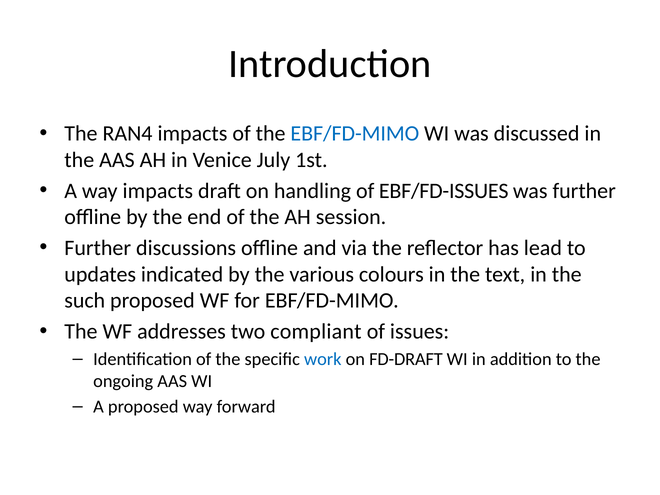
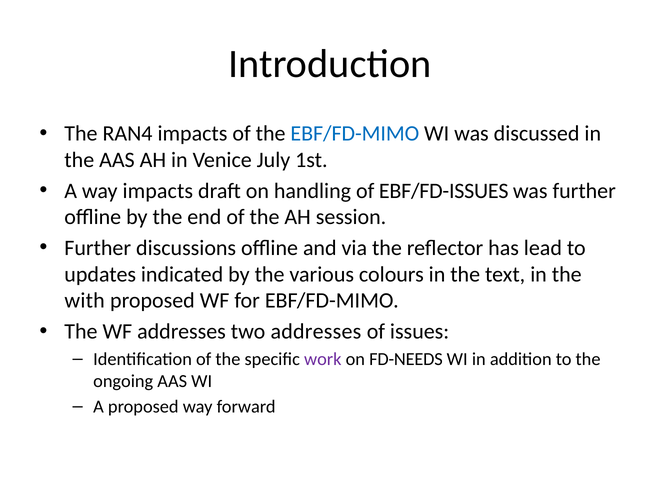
such: such -> with
two compliant: compliant -> addresses
work colour: blue -> purple
FD-DRAFT: FD-DRAFT -> FD-NEEDS
